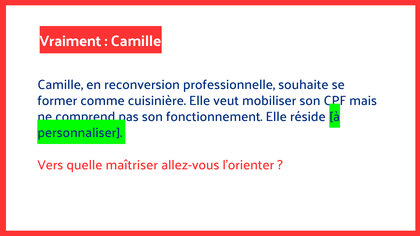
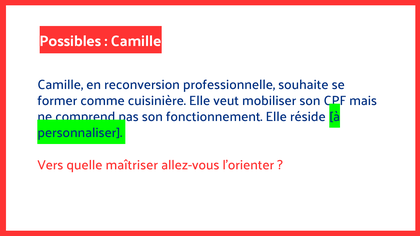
Vraiment: Vraiment -> Possibles
